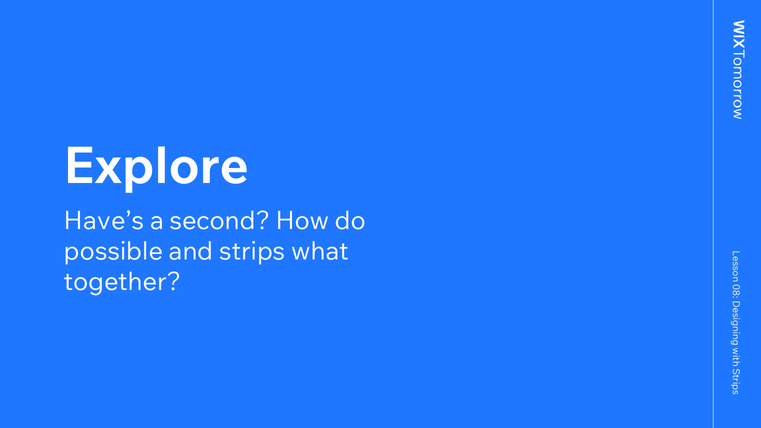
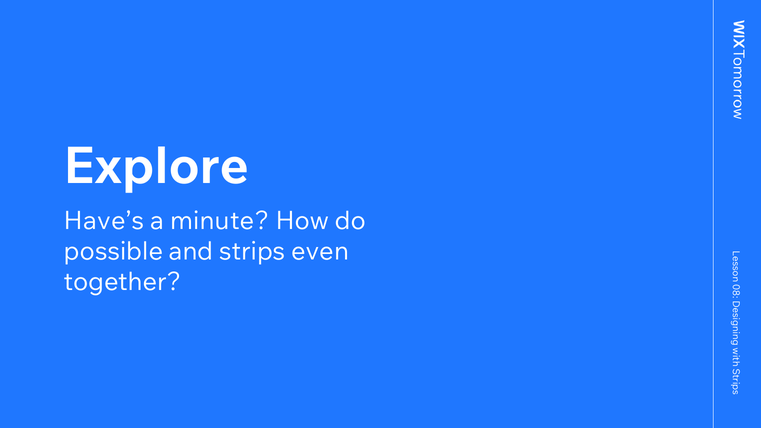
second: second -> minute
what: what -> even
